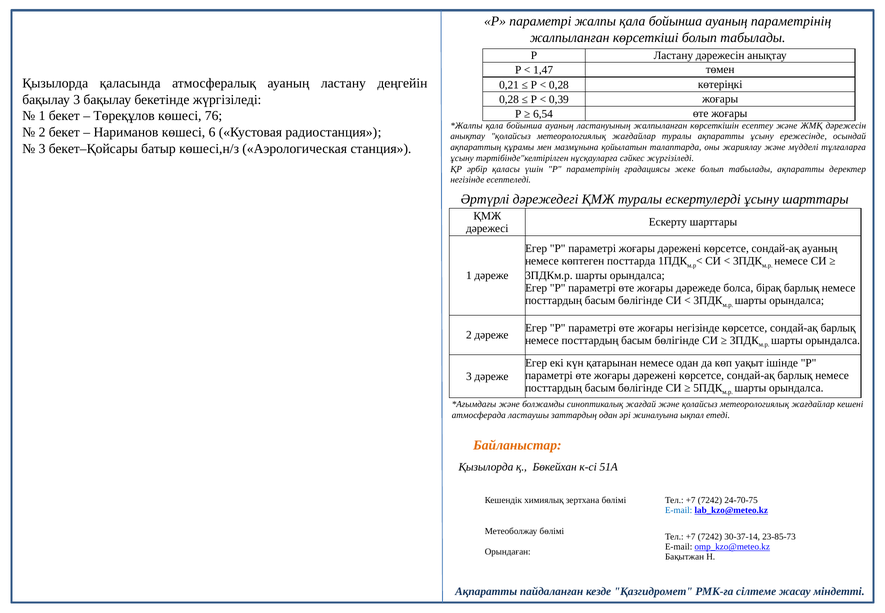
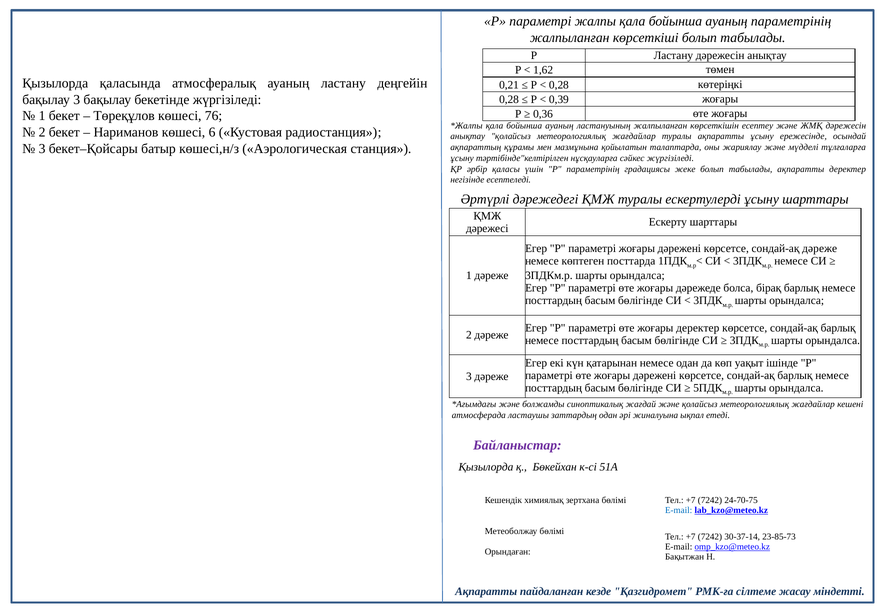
1,47: 1,47 -> 1,62
6,54: 6,54 -> 0,36
сондай-ақ ауаның: ауаның -> дәреже
жоғары негізінде: негізінде -> деректер
Байланыстар colour: orange -> purple
